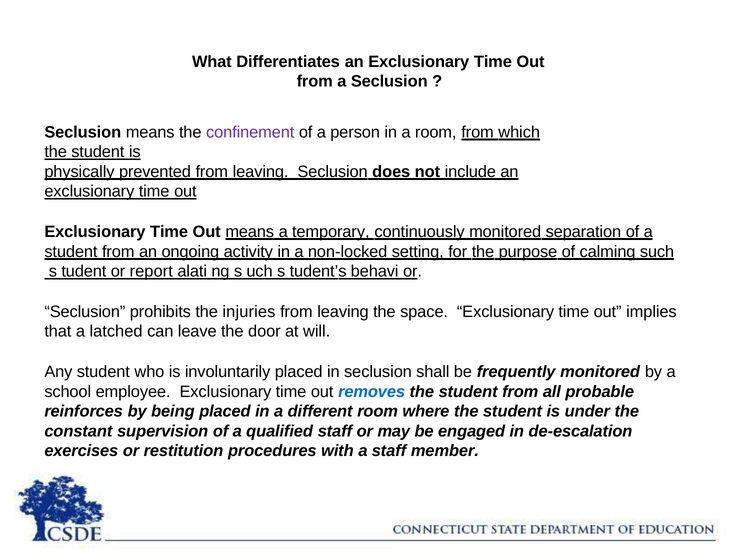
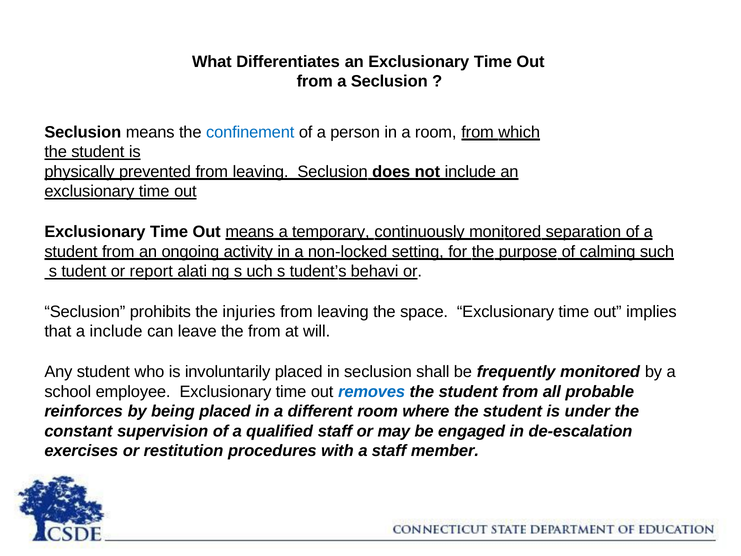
confinement colour: purple -> blue
a latched: latched -> include
the door: door -> from
